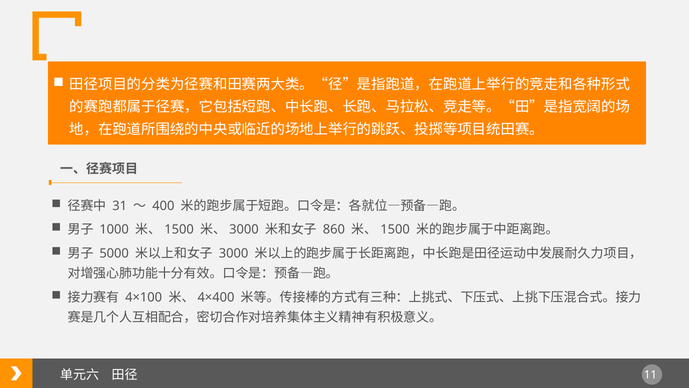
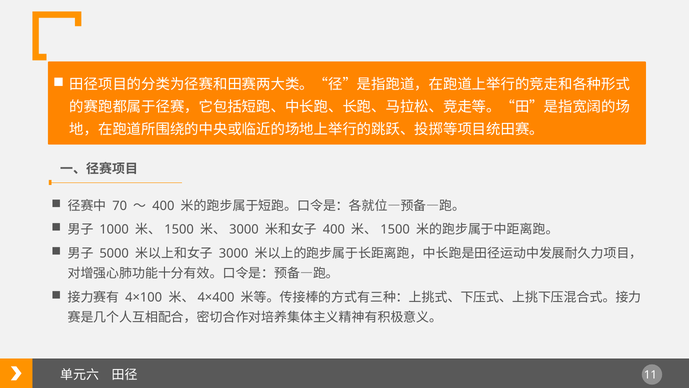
31: 31 -> 70
860 at (334, 229): 860 -> 400
